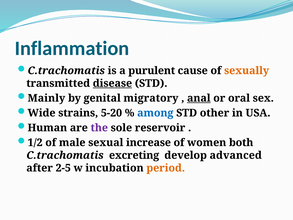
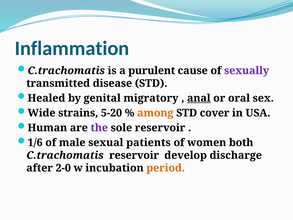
sexually colour: orange -> purple
disease underline: present -> none
Mainly: Mainly -> Healed
among colour: blue -> orange
other: other -> cover
1/2: 1/2 -> 1/6
increase: increase -> patients
C.trachomatis excreting: excreting -> reservoir
advanced: advanced -> discharge
2-5: 2-5 -> 2-0
